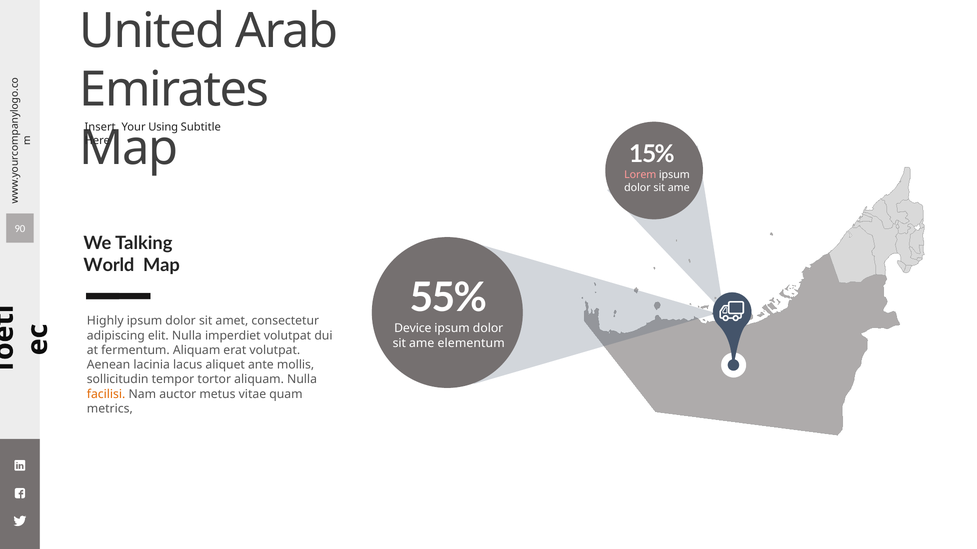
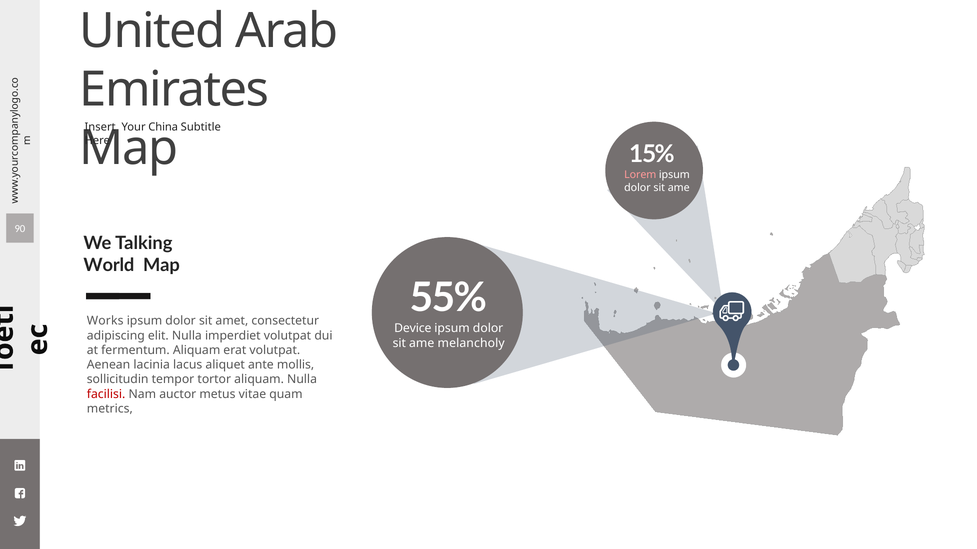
Using: Using -> China
Highly: Highly -> Works
elementum: elementum -> melancholy
facilisi colour: orange -> red
